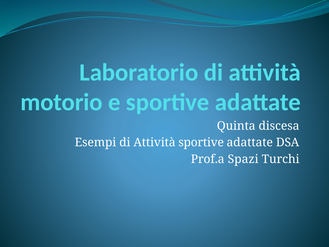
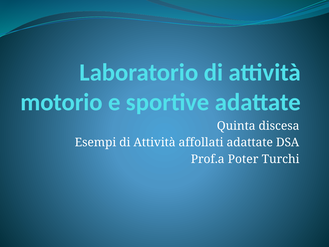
Attività sportive: sportive -> affollati
Spazi: Spazi -> Poter
